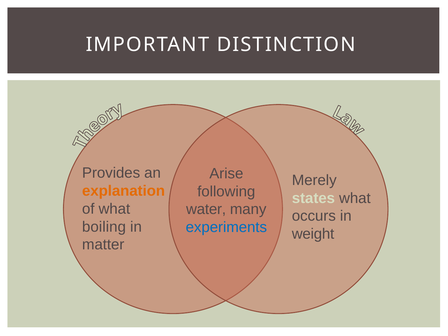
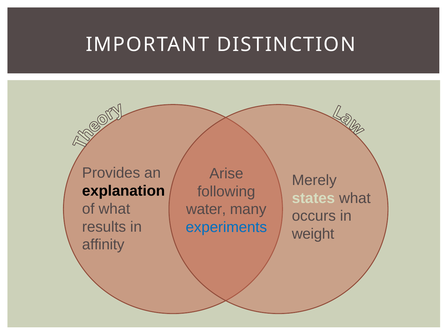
explanation colour: orange -> black
boiling: boiling -> results
matter: matter -> affinity
